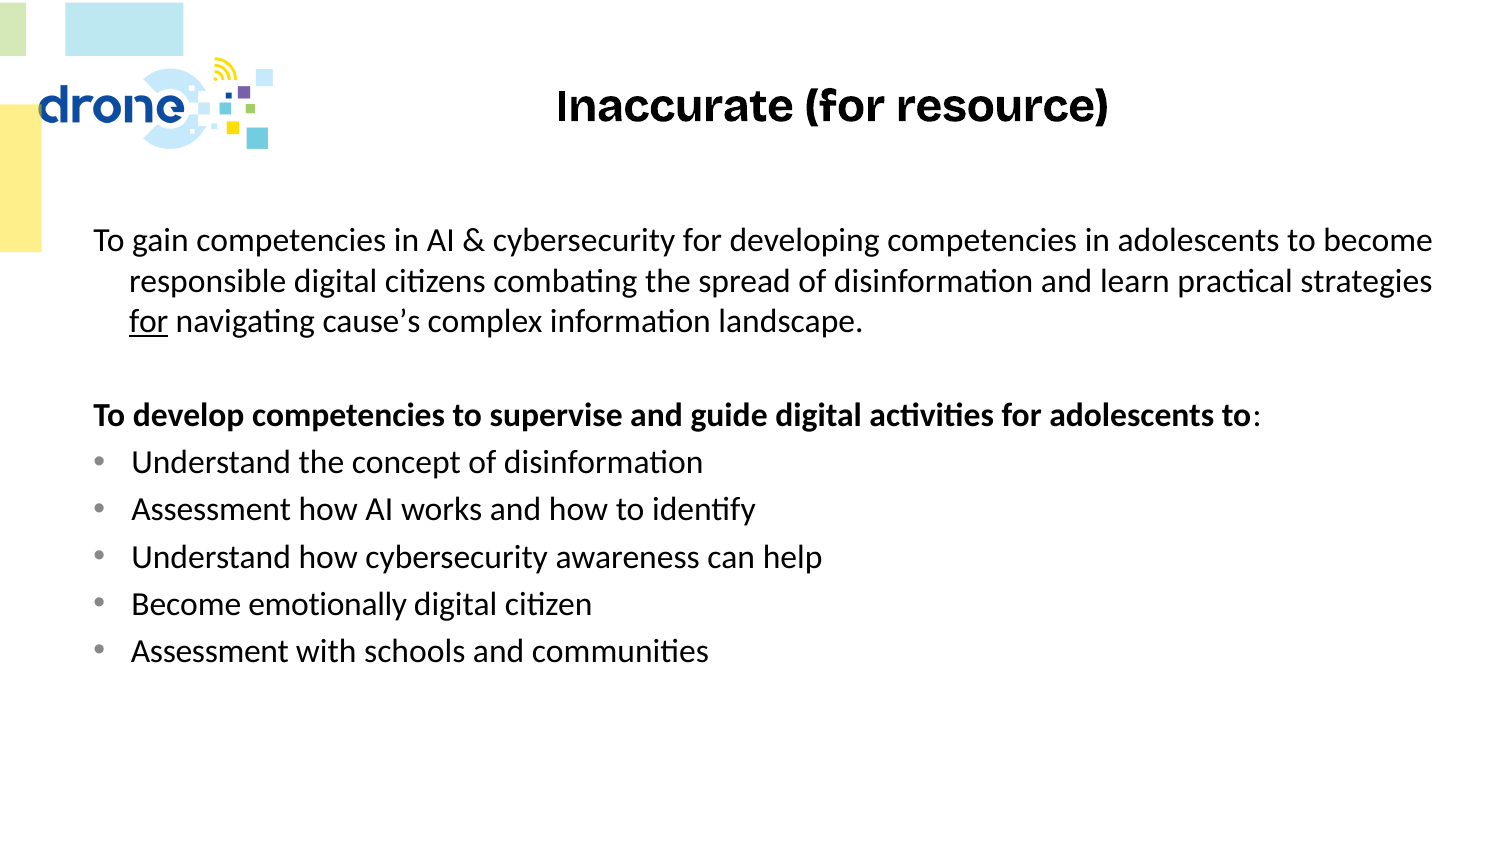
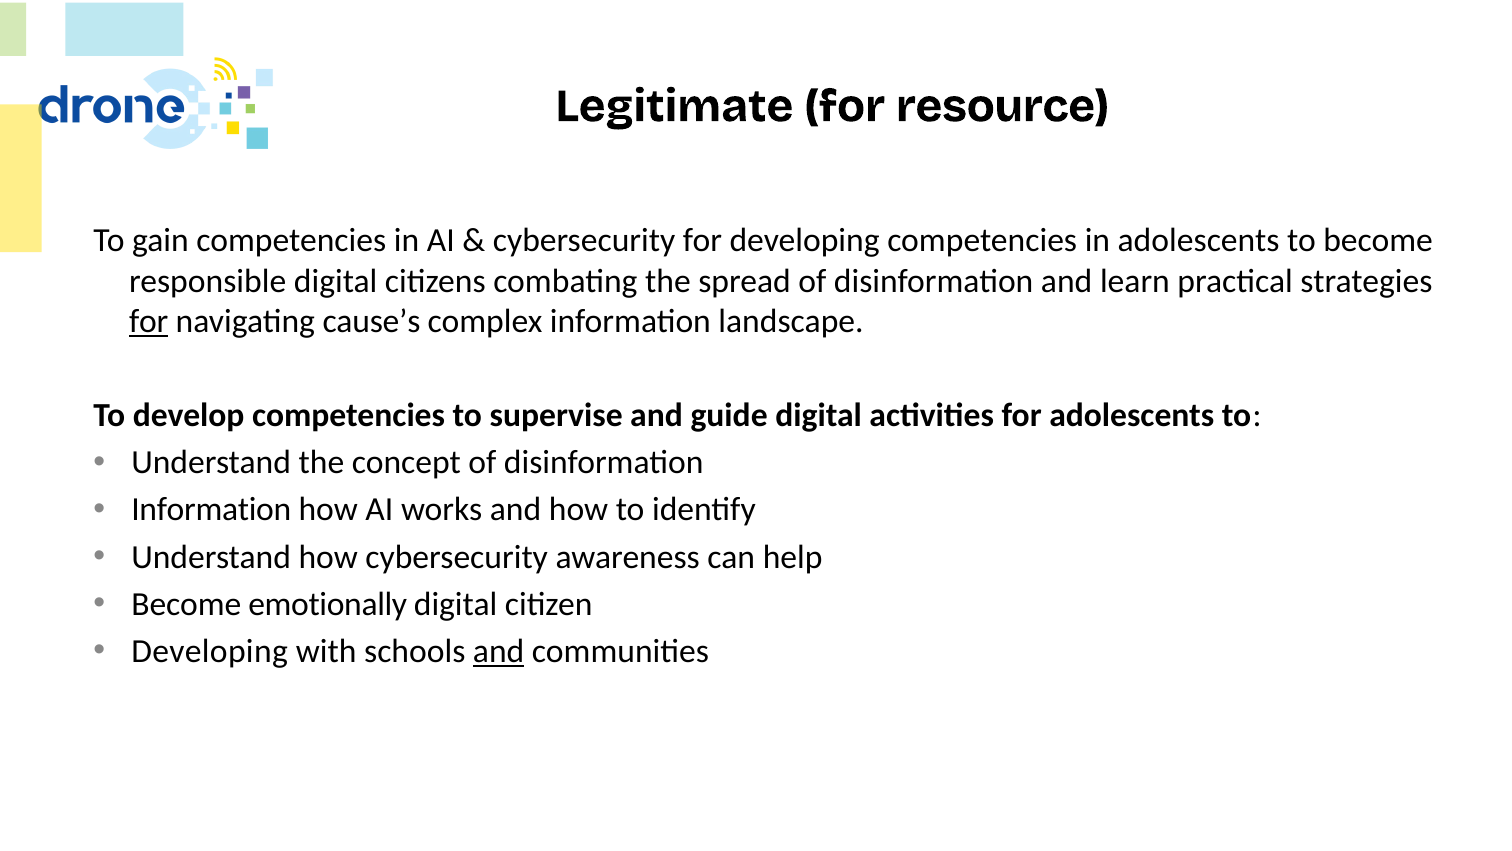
Inaccurate: Inaccurate -> Legitimate
Assessment at (211, 510): Assessment -> Information
Assessment at (210, 651): Assessment -> Developing
and at (499, 651) underline: none -> present
